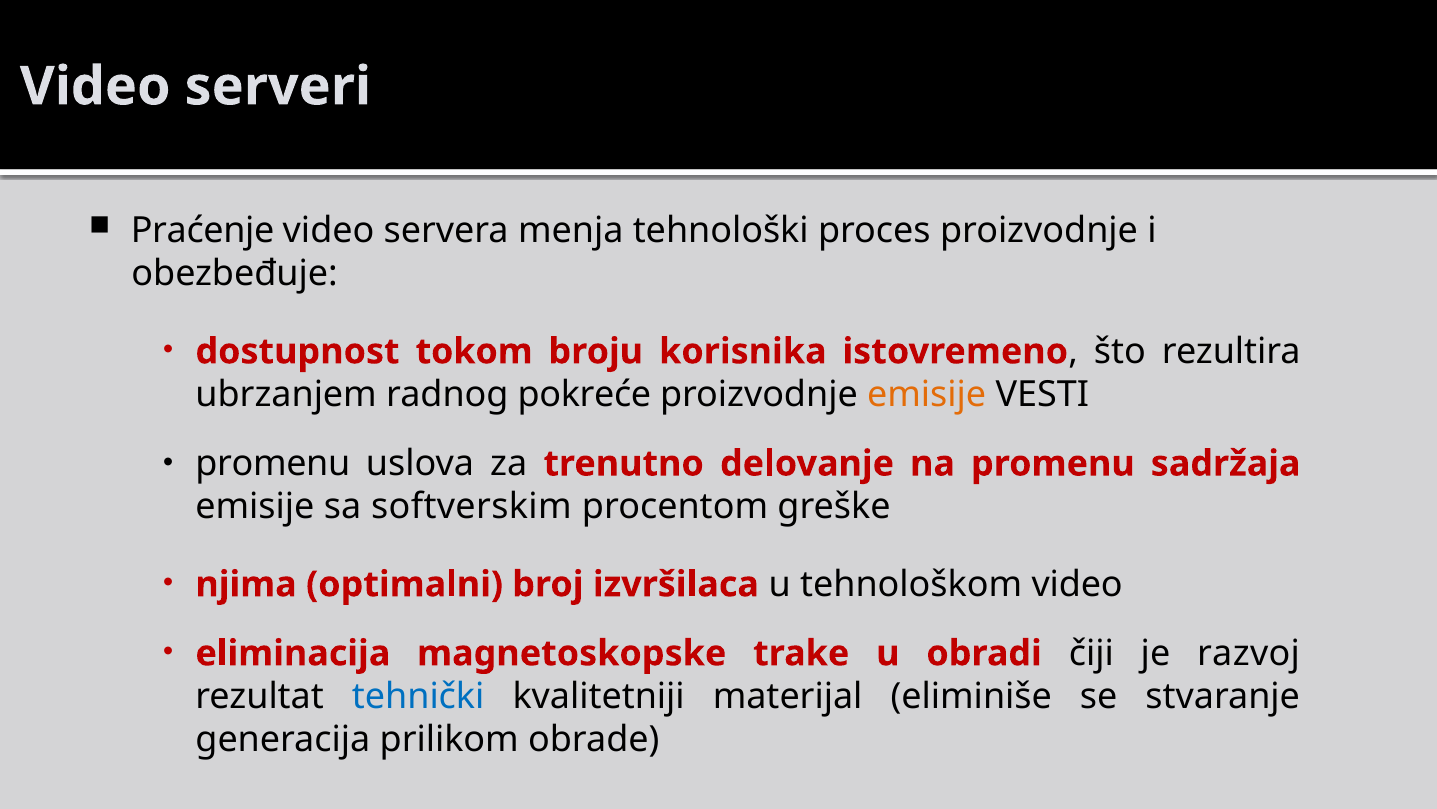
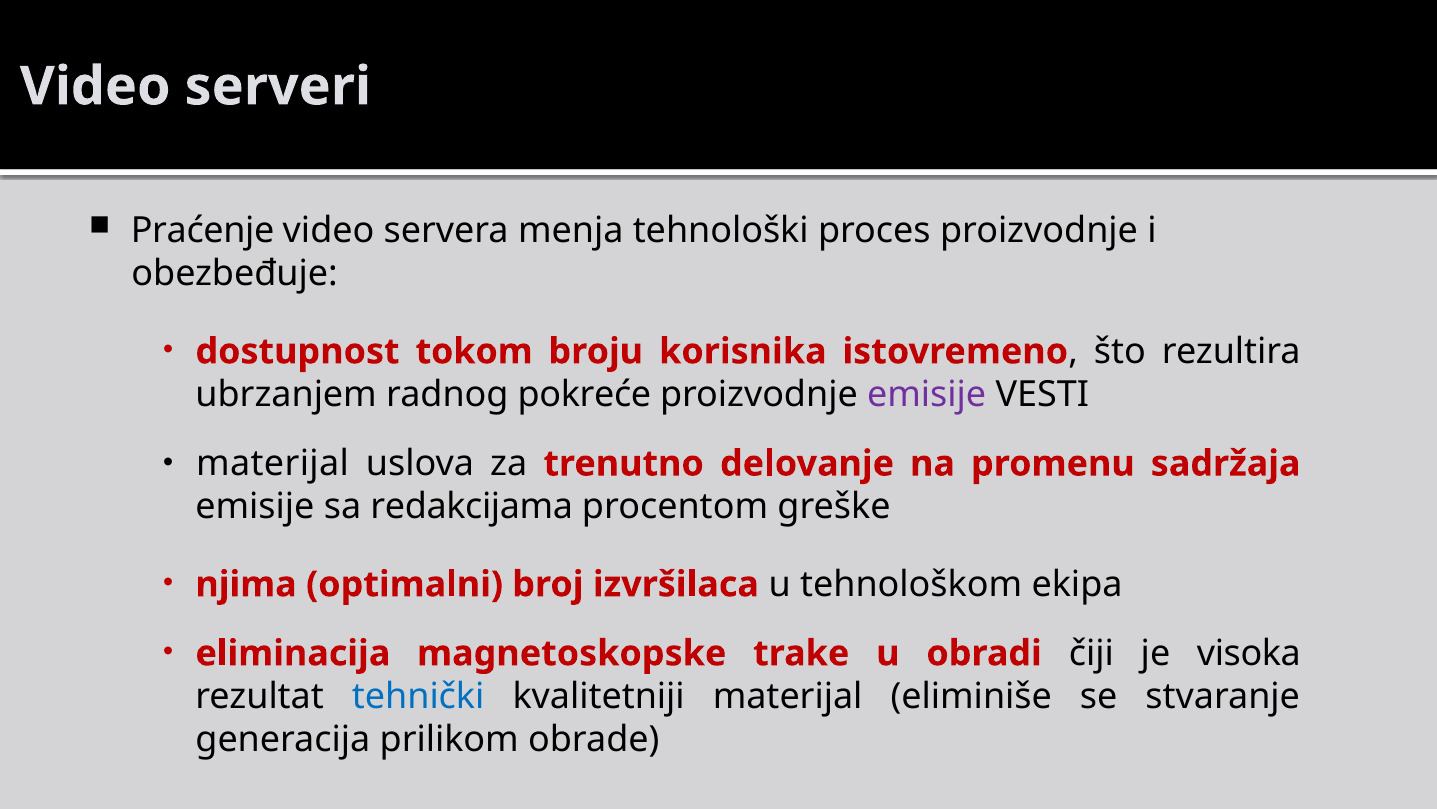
emisije at (927, 394) colour: orange -> purple
promenu at (273, 463): promenu -> materijal
softverskim: softverskim -> redakcijama
tehnološkom video: video -> ekipa
razvoj: razvoj -> visoka
